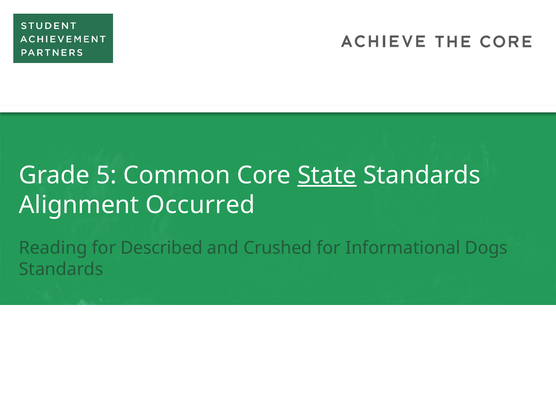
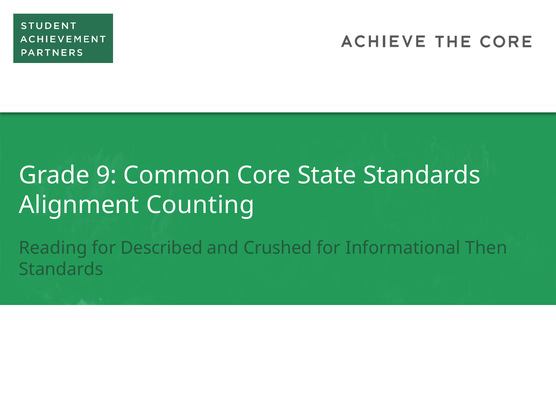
5: 5 -> 9
State underline: present -> none
Occurred: Occurred -> Counting
Dogs: Dogs -> Then
